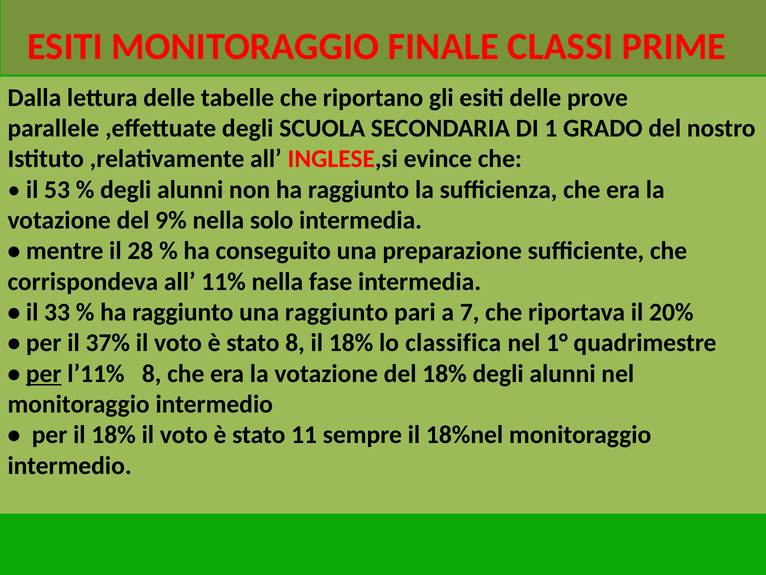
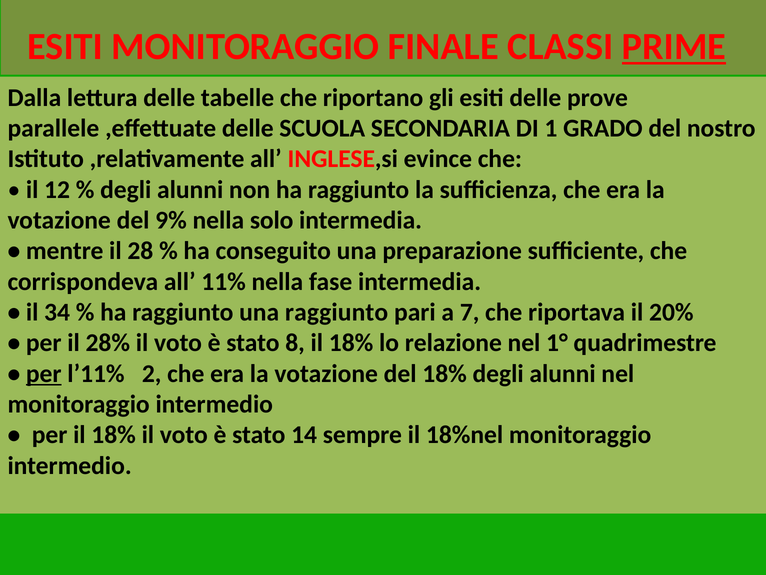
PRIME underline: none -> present
,effettuate degli: degli -> delle
53: 53 -> 12
33: 33 -> 34
37%: 37% -> 28%
classifica: classifica -> relazione
l’11% 8: 8 -> 2
11: 11 -> 14
